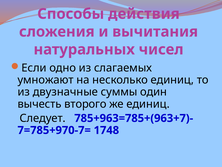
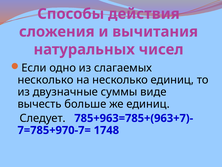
умножают at (46, 80): умножают -> несколько
один: один -> виде
второго: второго -> больше
